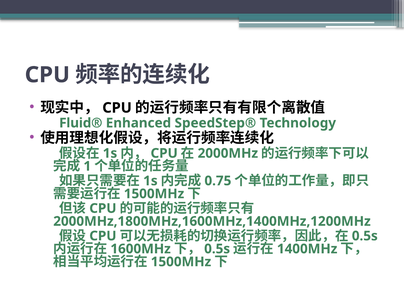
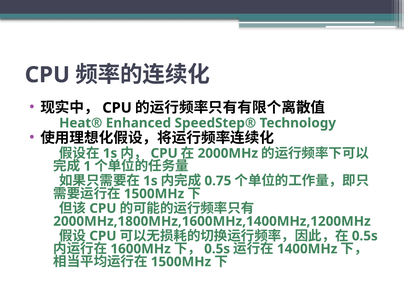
Fluid®: Fluid® -> Heat®
